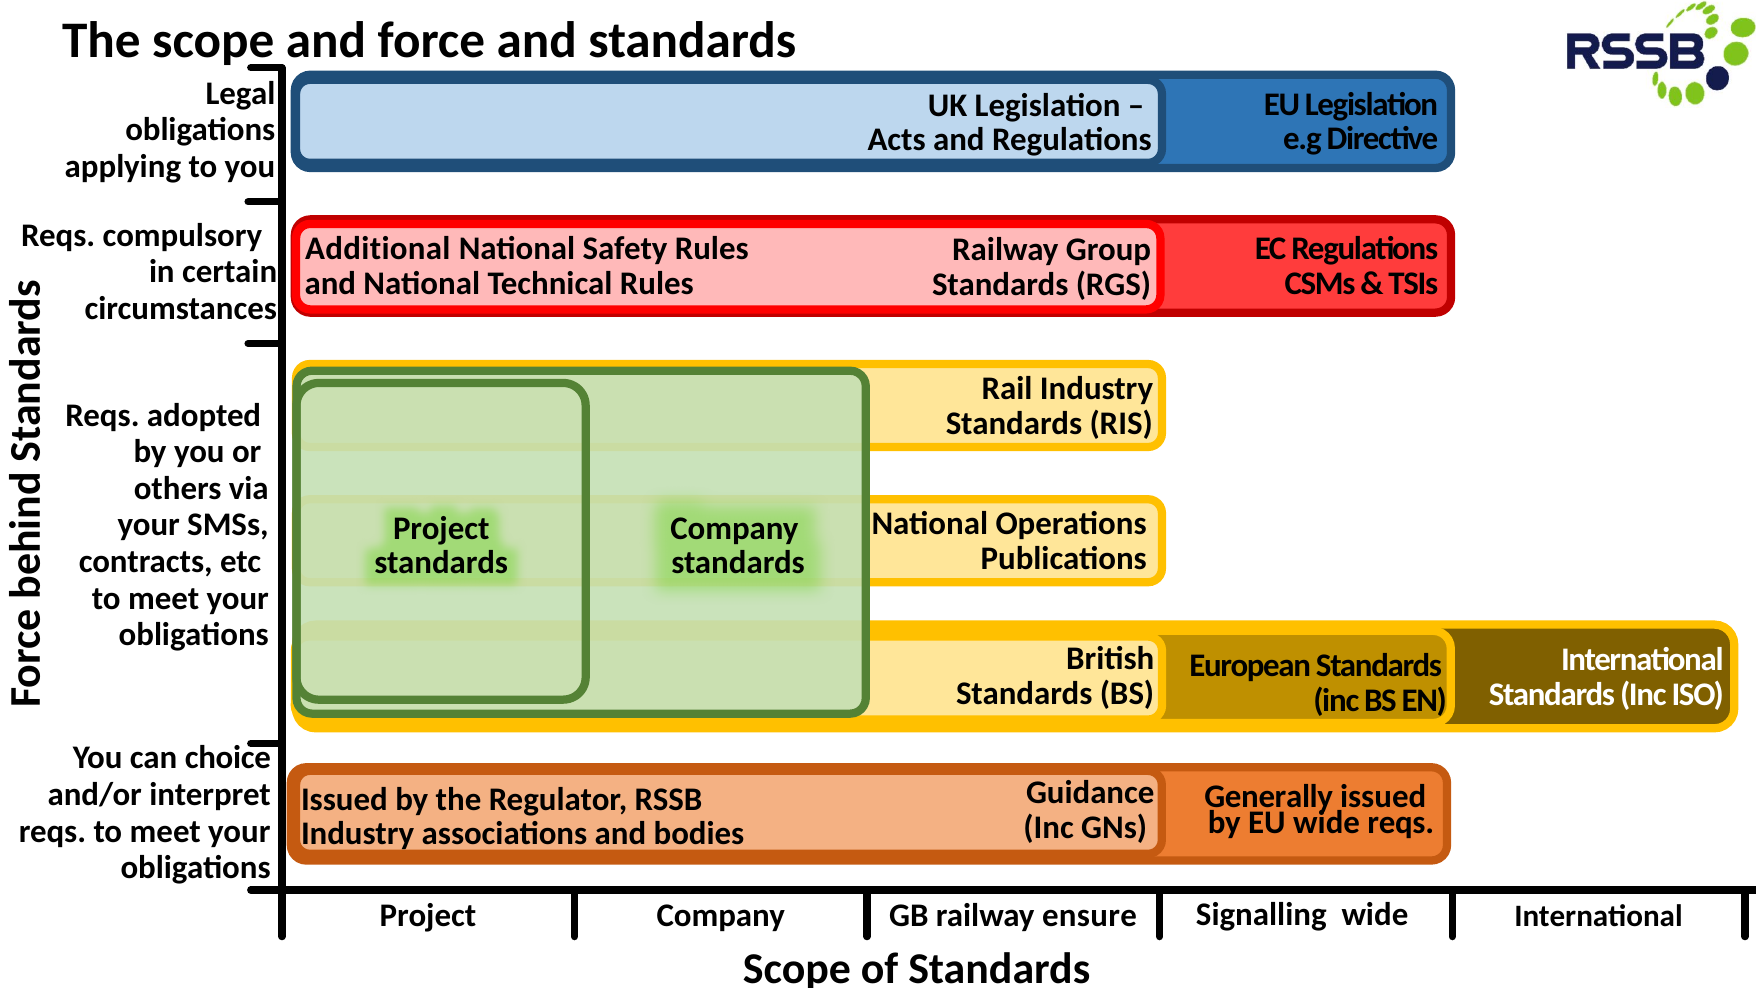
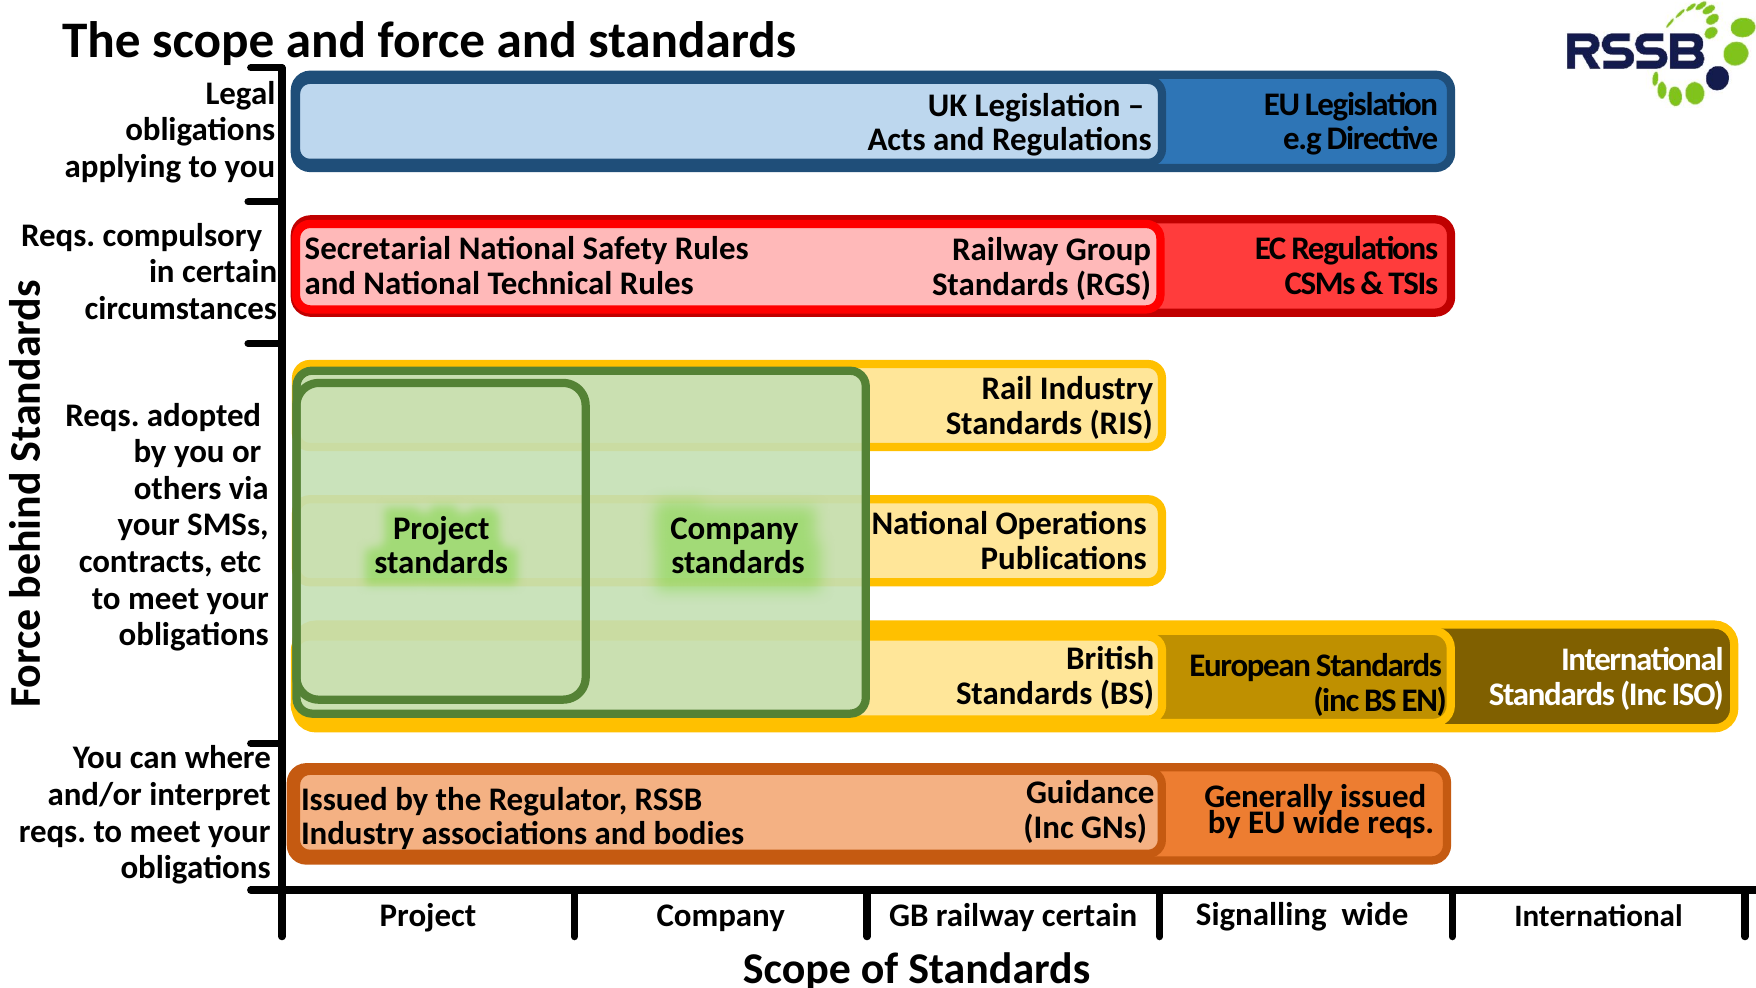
Additional: Additional -> Secretarial
choice: choice -> where
railway ensure: ensure -> certain
